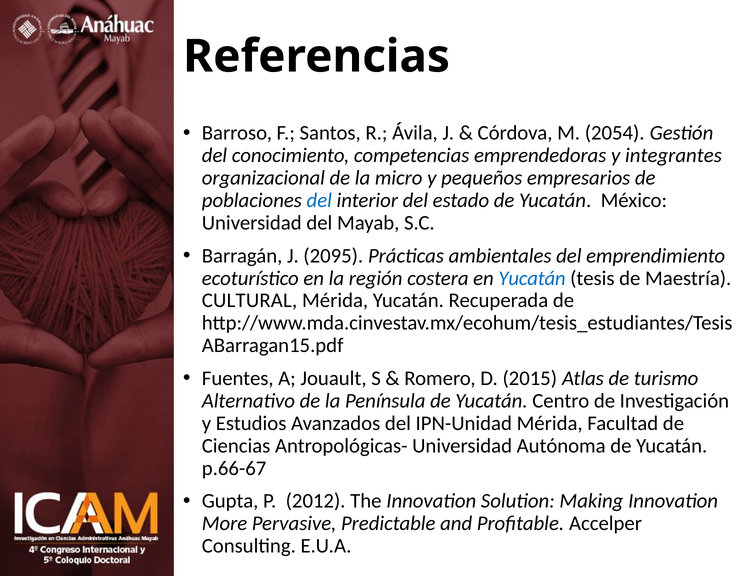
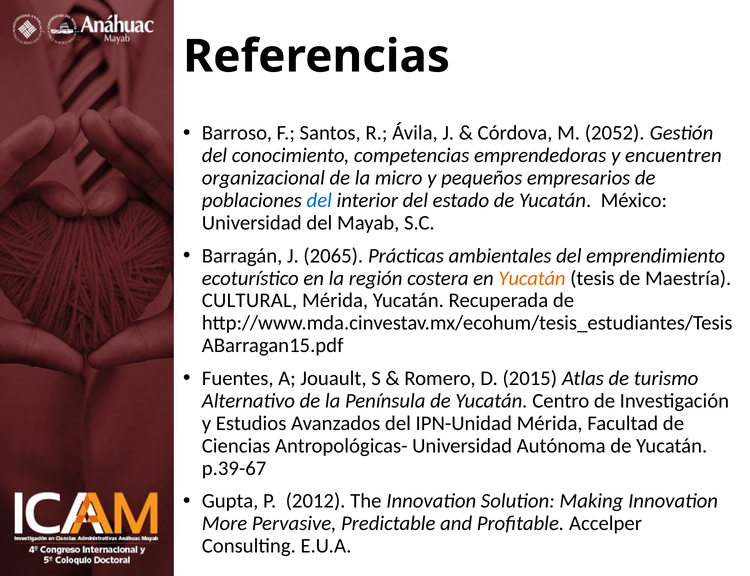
2054: 2054 -> 2052
integrantes: integrantes -> encuentren
2095: 2095 -> 2065
Yucatán at (532, 278) colour: blue -> orange
p.66-67: p.66-67 -> p.39-67
